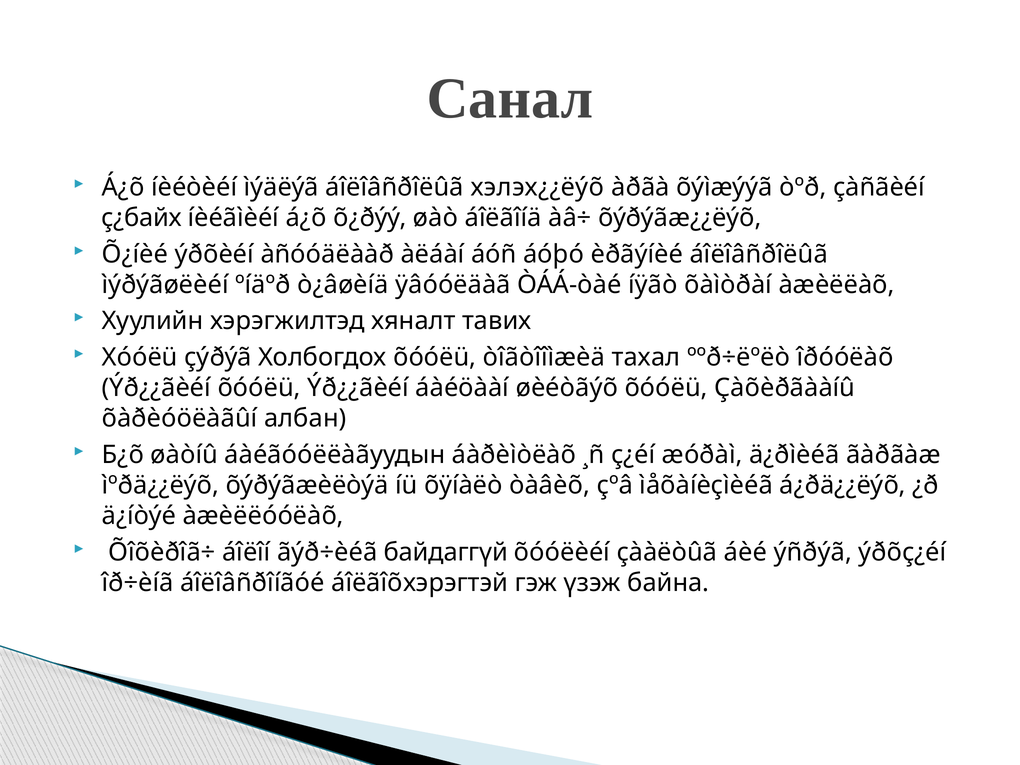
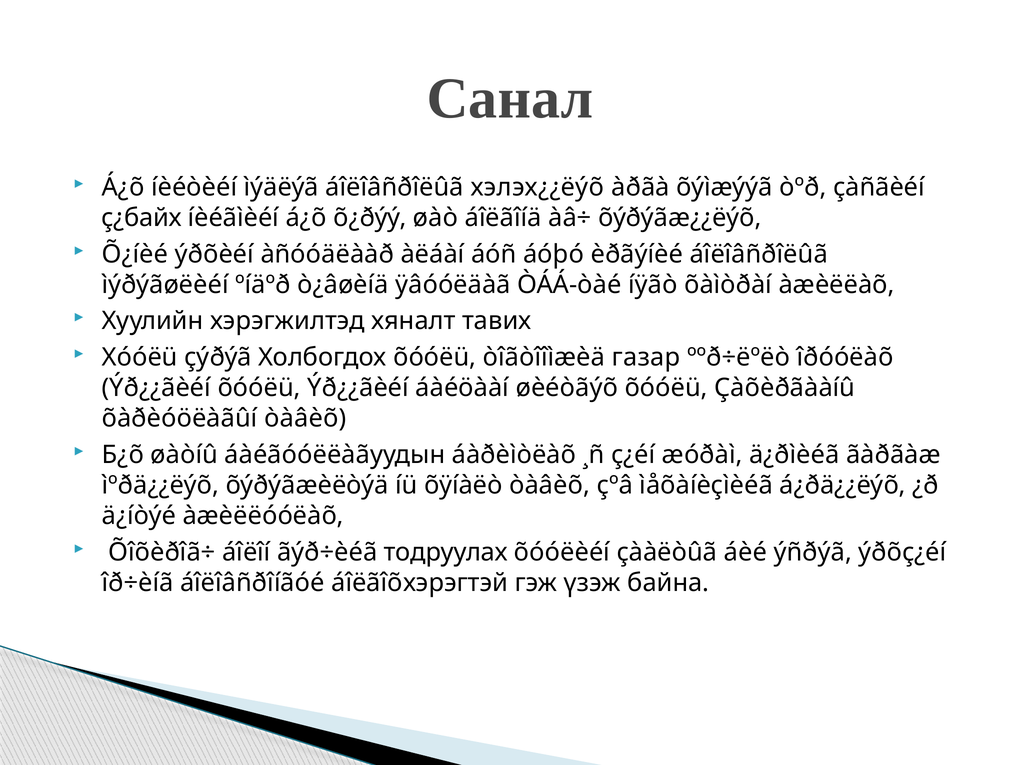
тахал: тахал -> газар
õàðèóöëàãûí албан: албан -> òàâèõ
байдаггүй: байдаггүй -> тодруулах
